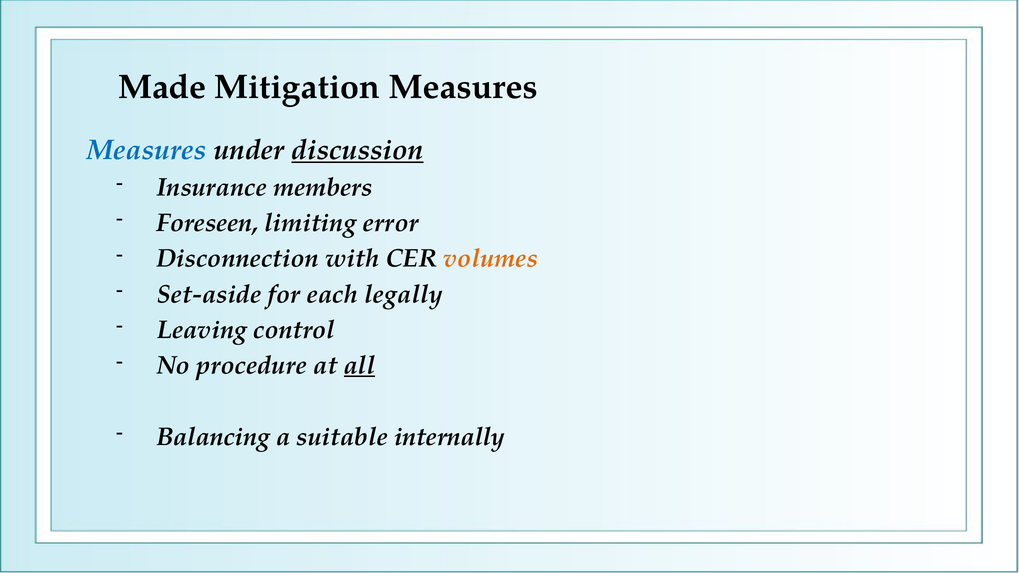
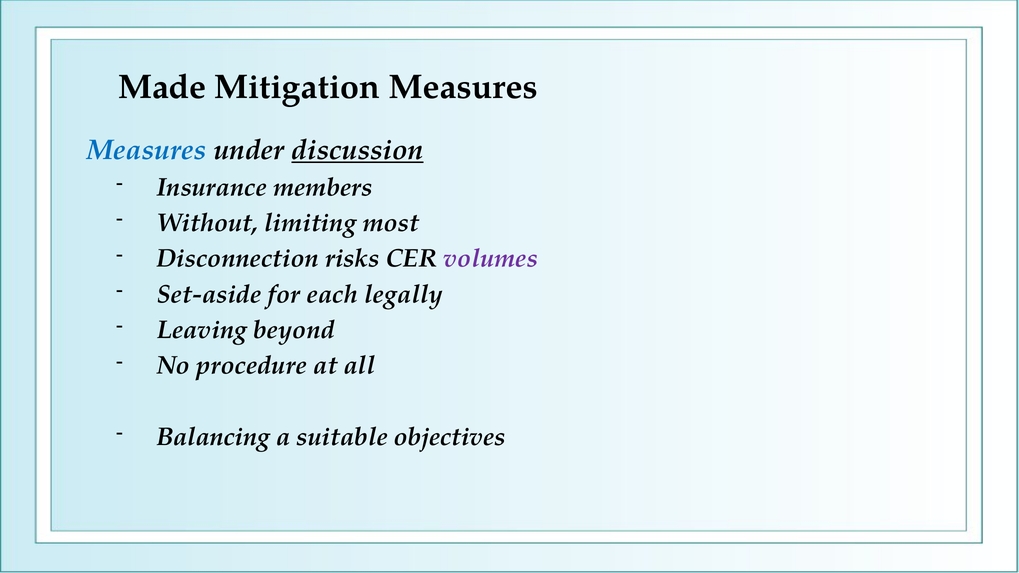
Foreseen: Foreseen -> Without
error: error -> most
with: with -> risks
volumes colour: orange -> purple
control: control -> beyond
all underline: present -> none
internally: internally -> objectives
